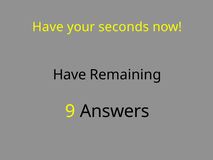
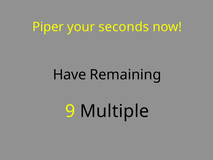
Have at (48, 27): Have -> Piper
Answers: Answers -> Multiple
